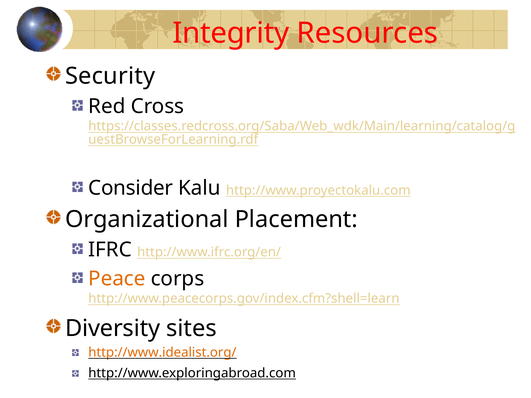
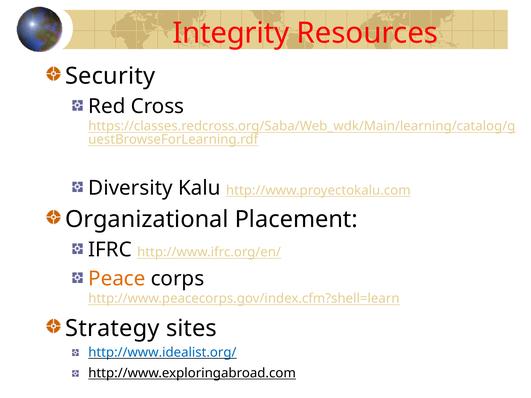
Consider: Consider -> Diversity
Diversity: Diversity -> Strategy
http://www.idealist.org/ colour: orange -> blue
